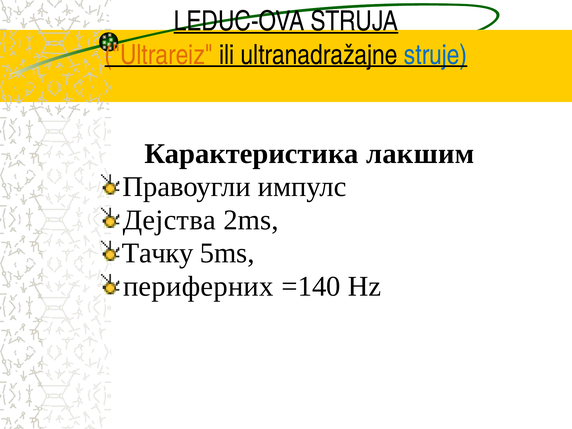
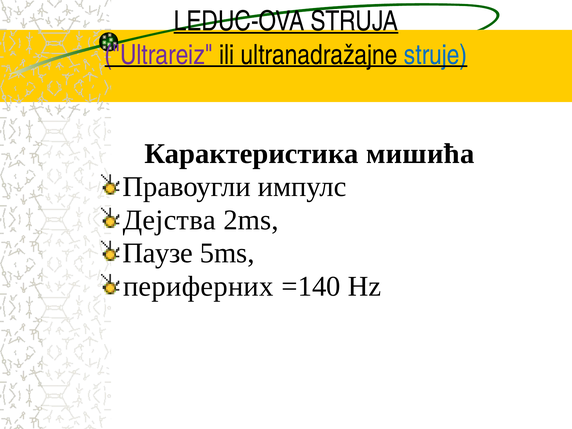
Ultrareiz colour: orange -> purple
лакшим: лакшим -> мишића
Тачку: Тачку -> Паузе
